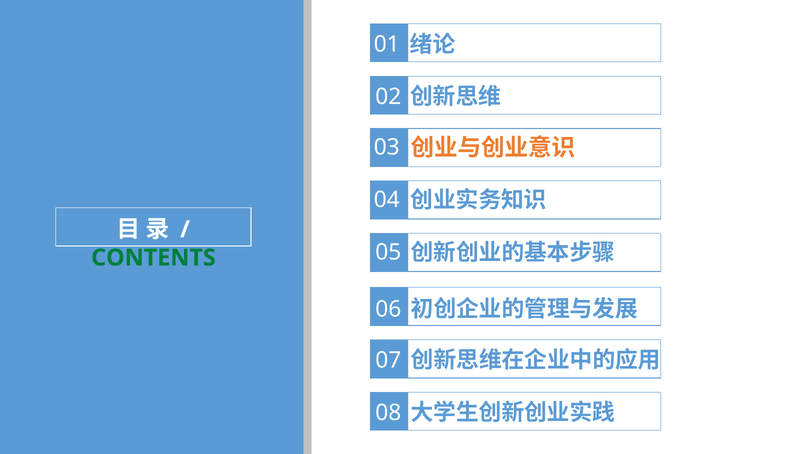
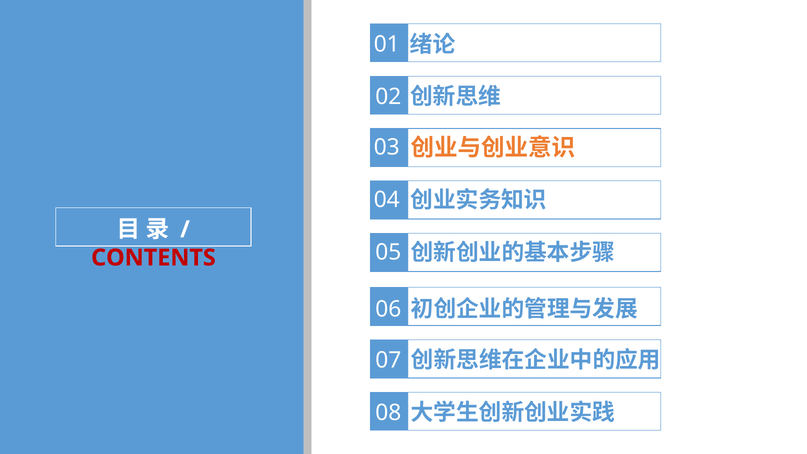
CONTENTS colour: green -> red
